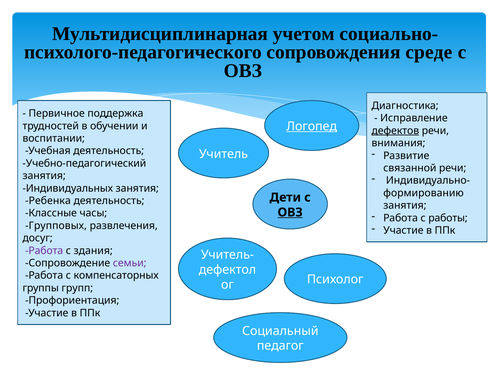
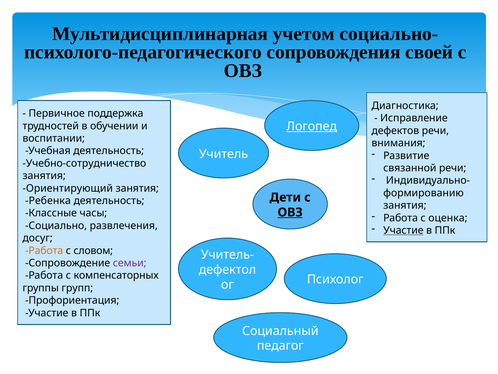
среде: среде -> своей
дефектов underline: present -> none
Учебно-педагогический: Учебно-педагогический -> Учебно-сотрудничество
Индивидуальных: Индивидуальных -> Ориентирующий
работы: работы -> оценка
Групповых: Групповых -> Социально
Участие at (403, 230) underline: none -> present
Работа at (44, 250) colour: purple -> orange
здания: здания -> словом
